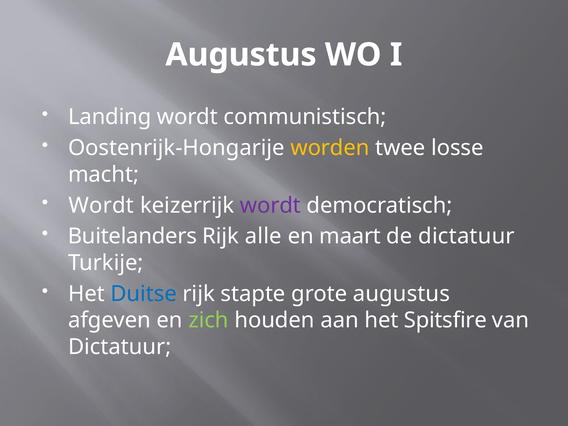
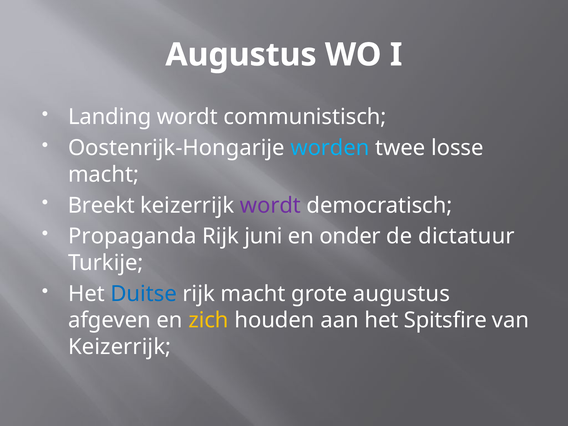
worden colour: yellow -> light blue
Wordt at (101, 205): Wordt -> Breekt
Buitelanders: Buitelanders -> Propaganda
alle: alle -> juni
maart: maart -> onder
rijk stapte: stapte -> macht
zich colour: light green -> yellow
Dictatuur at (120, 347): Dictatuur -> Keizerrijk
